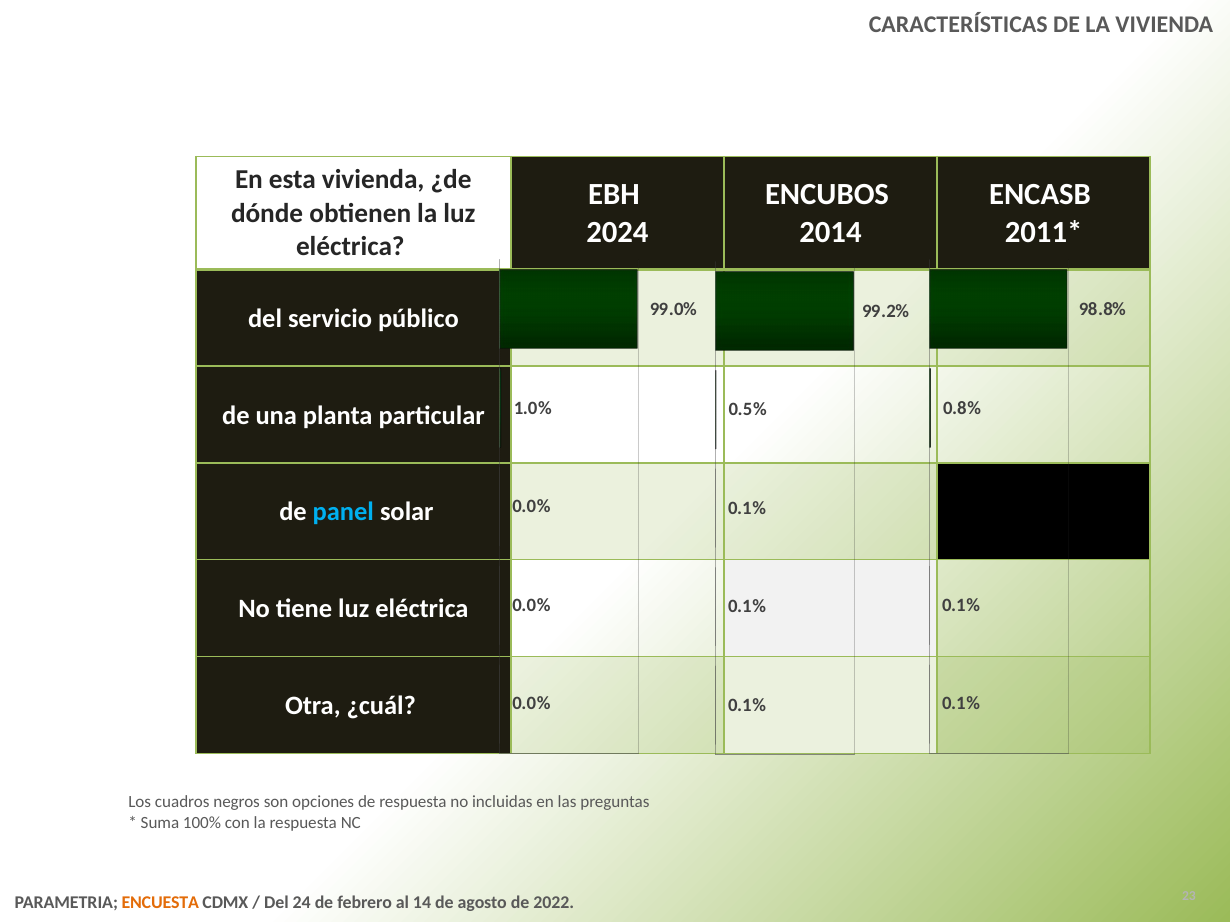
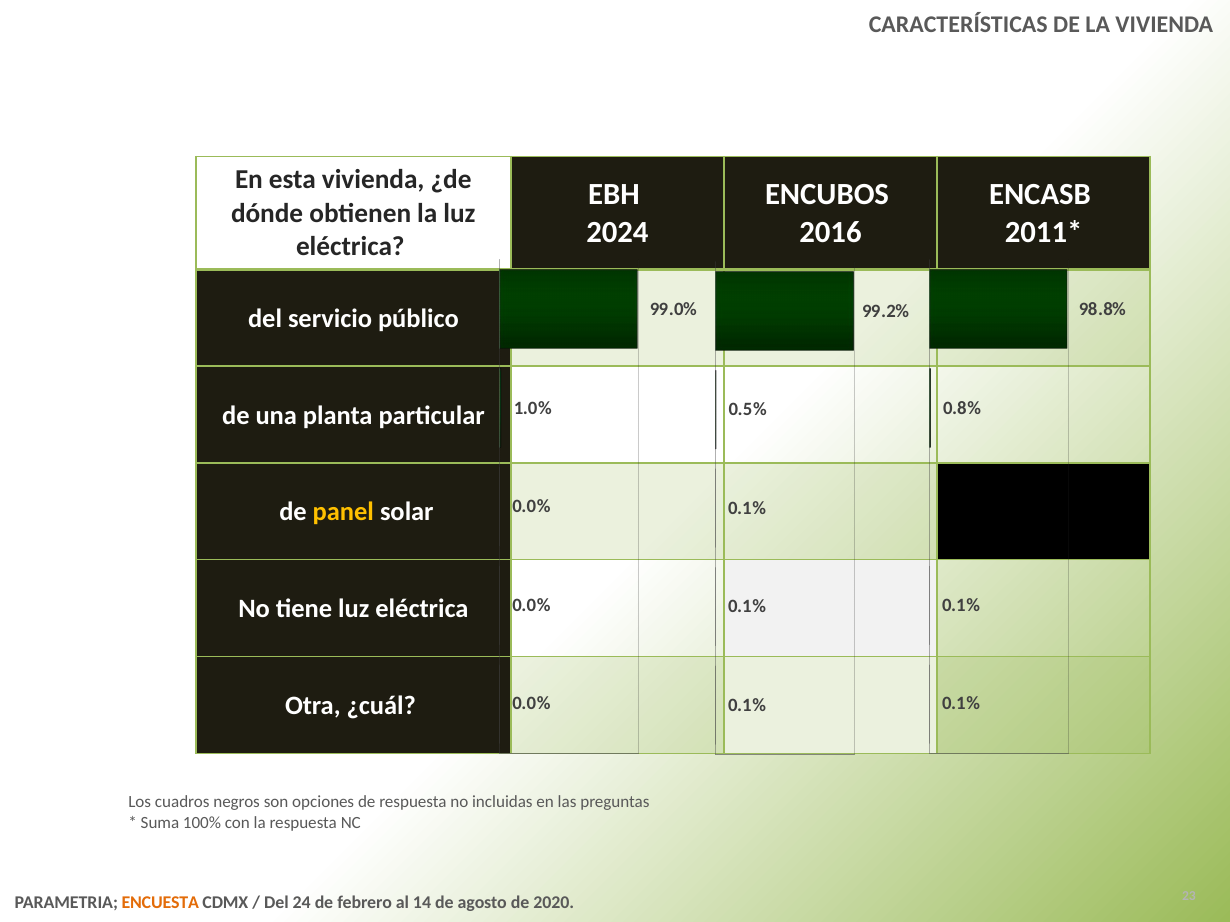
2014: 2014 -> 2016
panel colour: light blue -> yellow
2022: 2022 -> 2020
